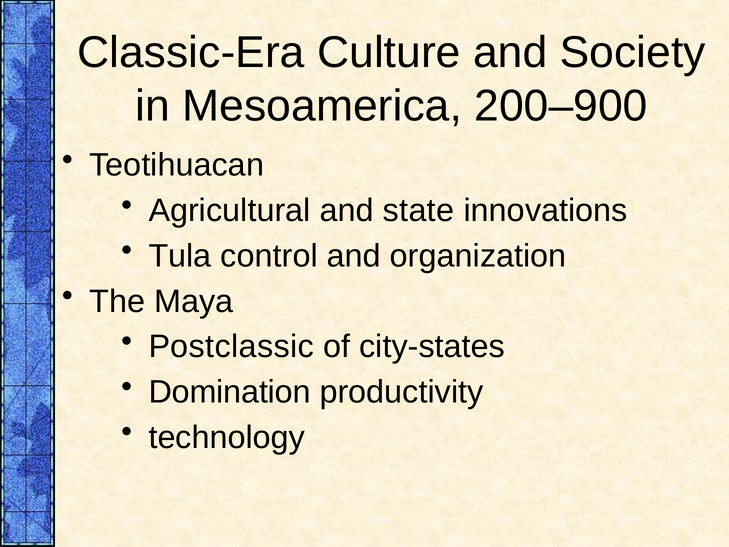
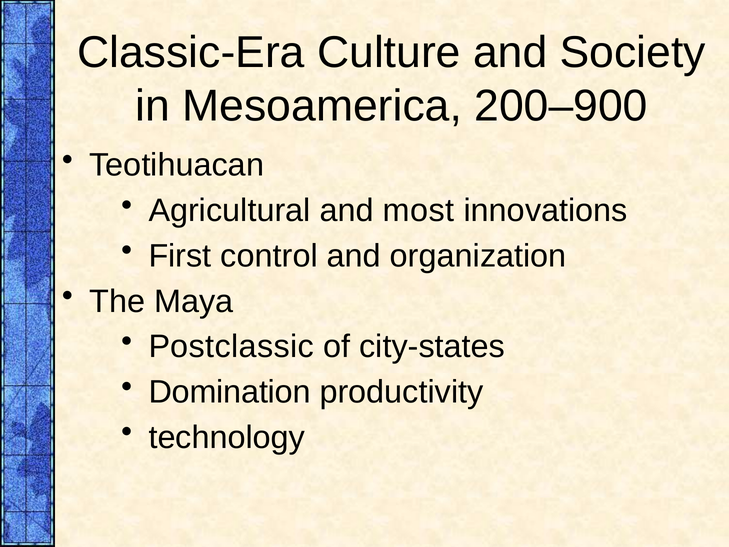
state: state -> most
Tula: Tula -> First
